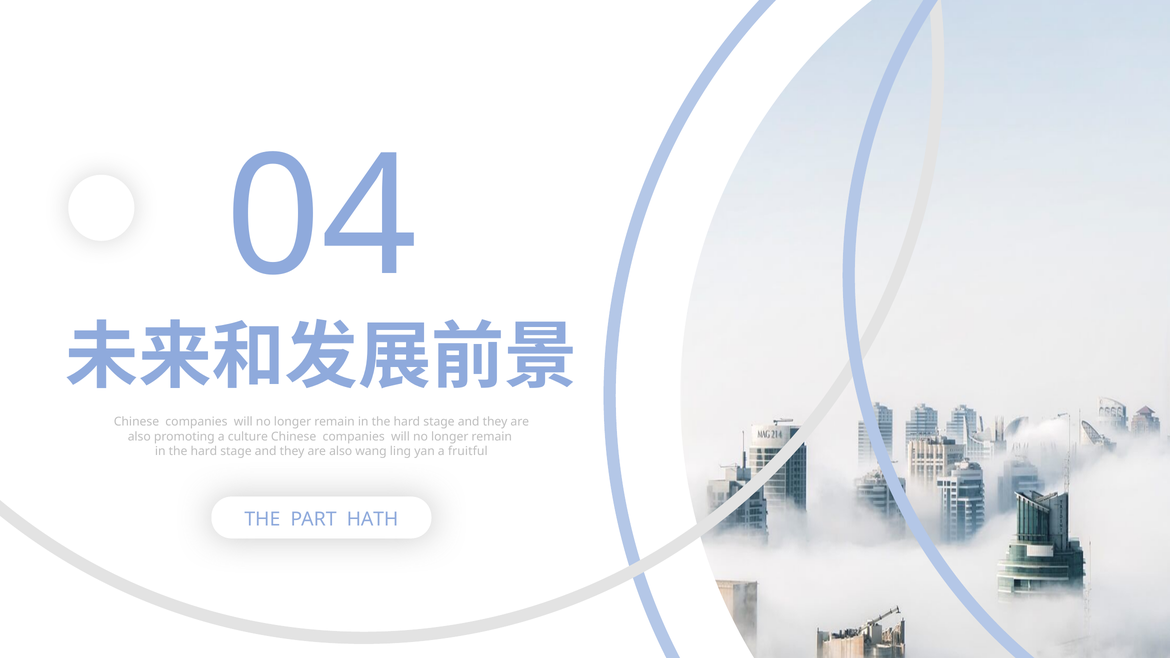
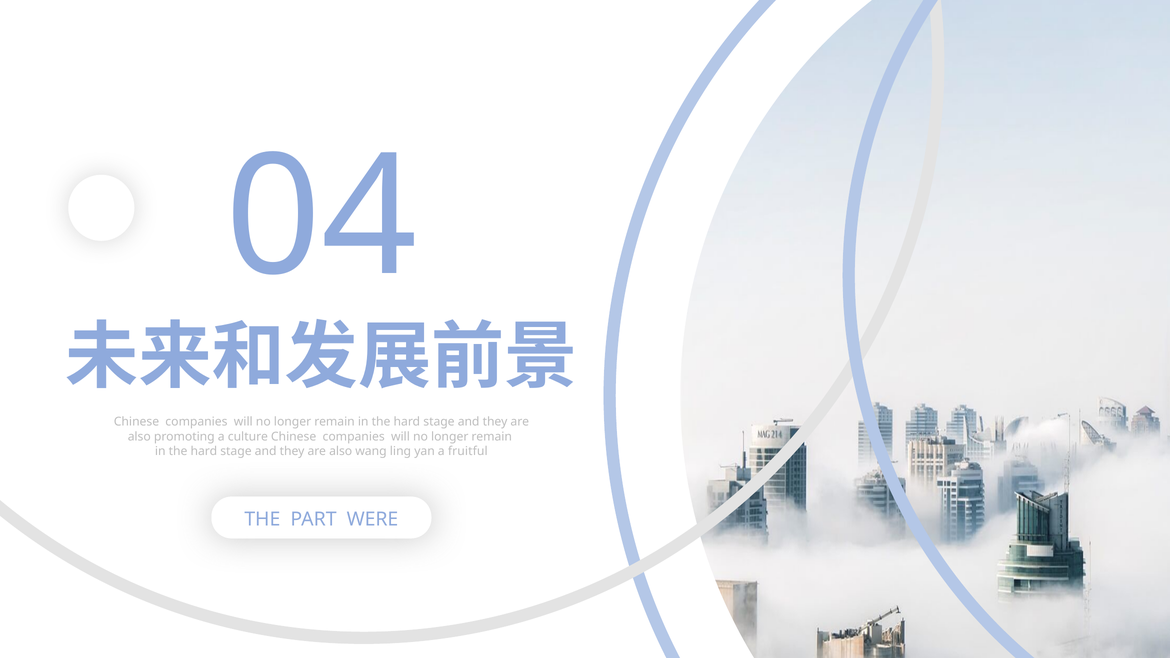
HATH: HATH -> WERE
